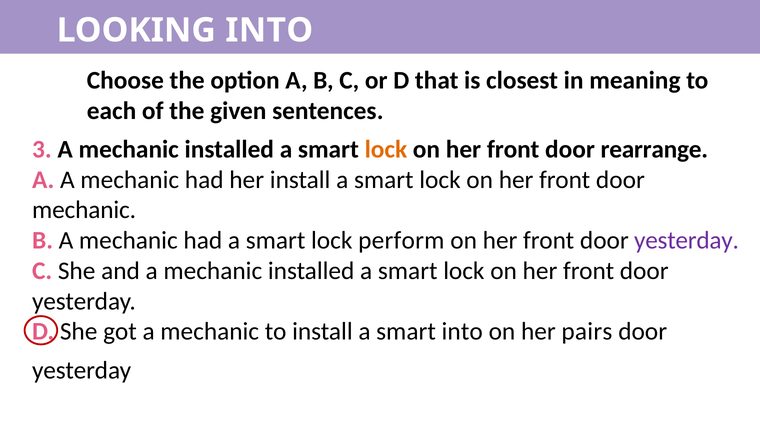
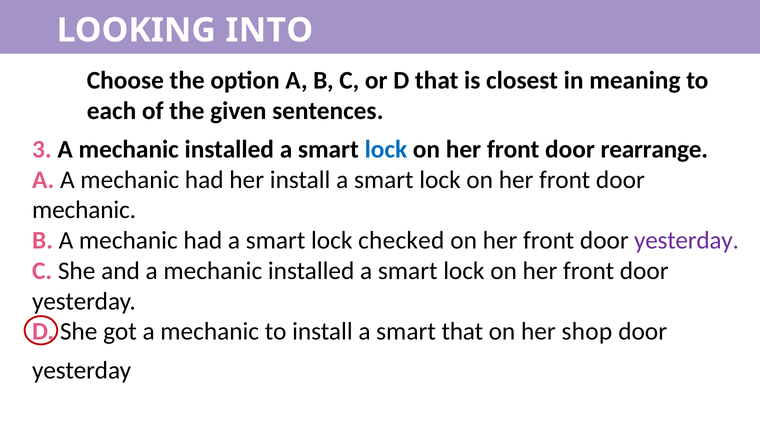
lock at (386, 150) colour: orange -> blue
perform: perform -> checked
smart into: into -> that
pairs: pairs -> shop
